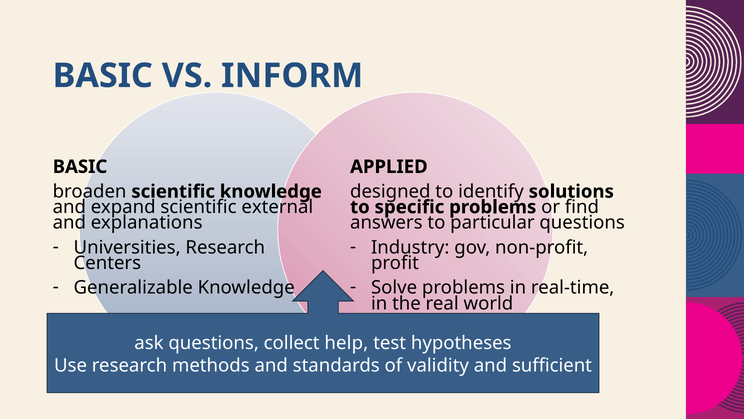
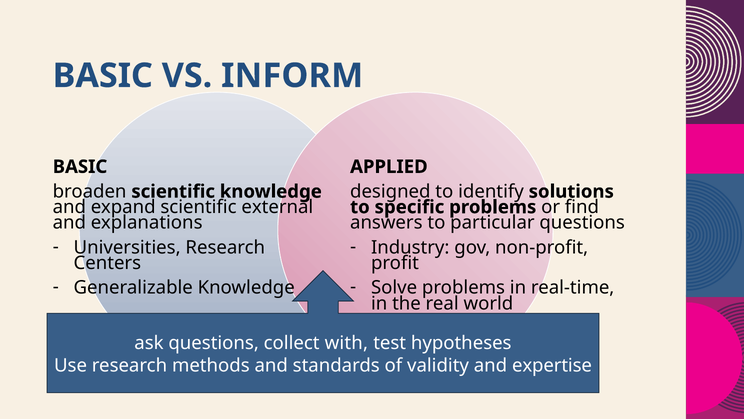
help: help -> with
sufficient: sufficient -> expertise
